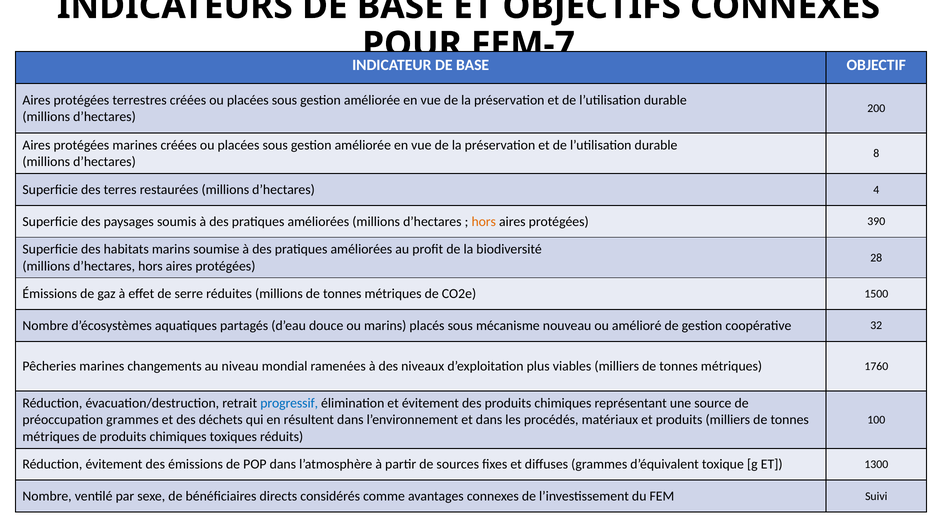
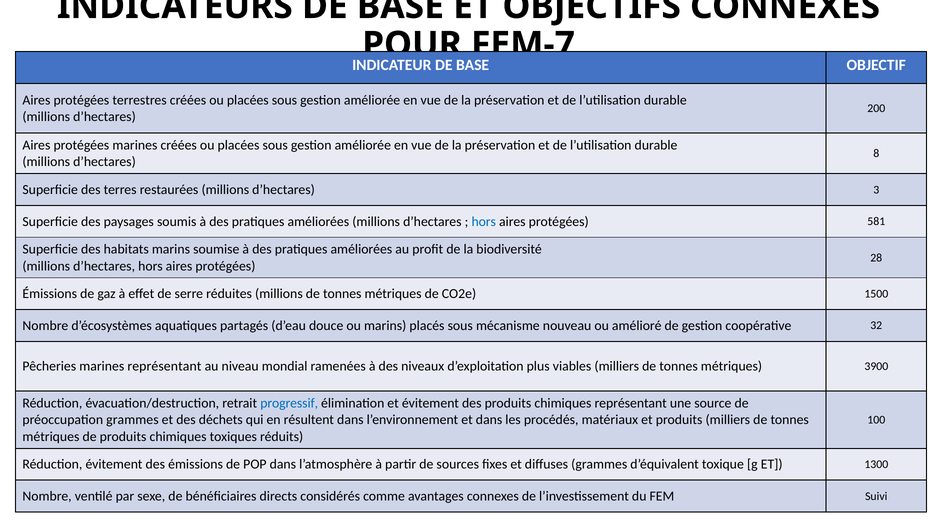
4: 4 -> 3
hors at (484, 221) colour: orange -> blue
390: 390 -> 581
marines changements: changements -> représentant
1760: 1760 -> 3900
